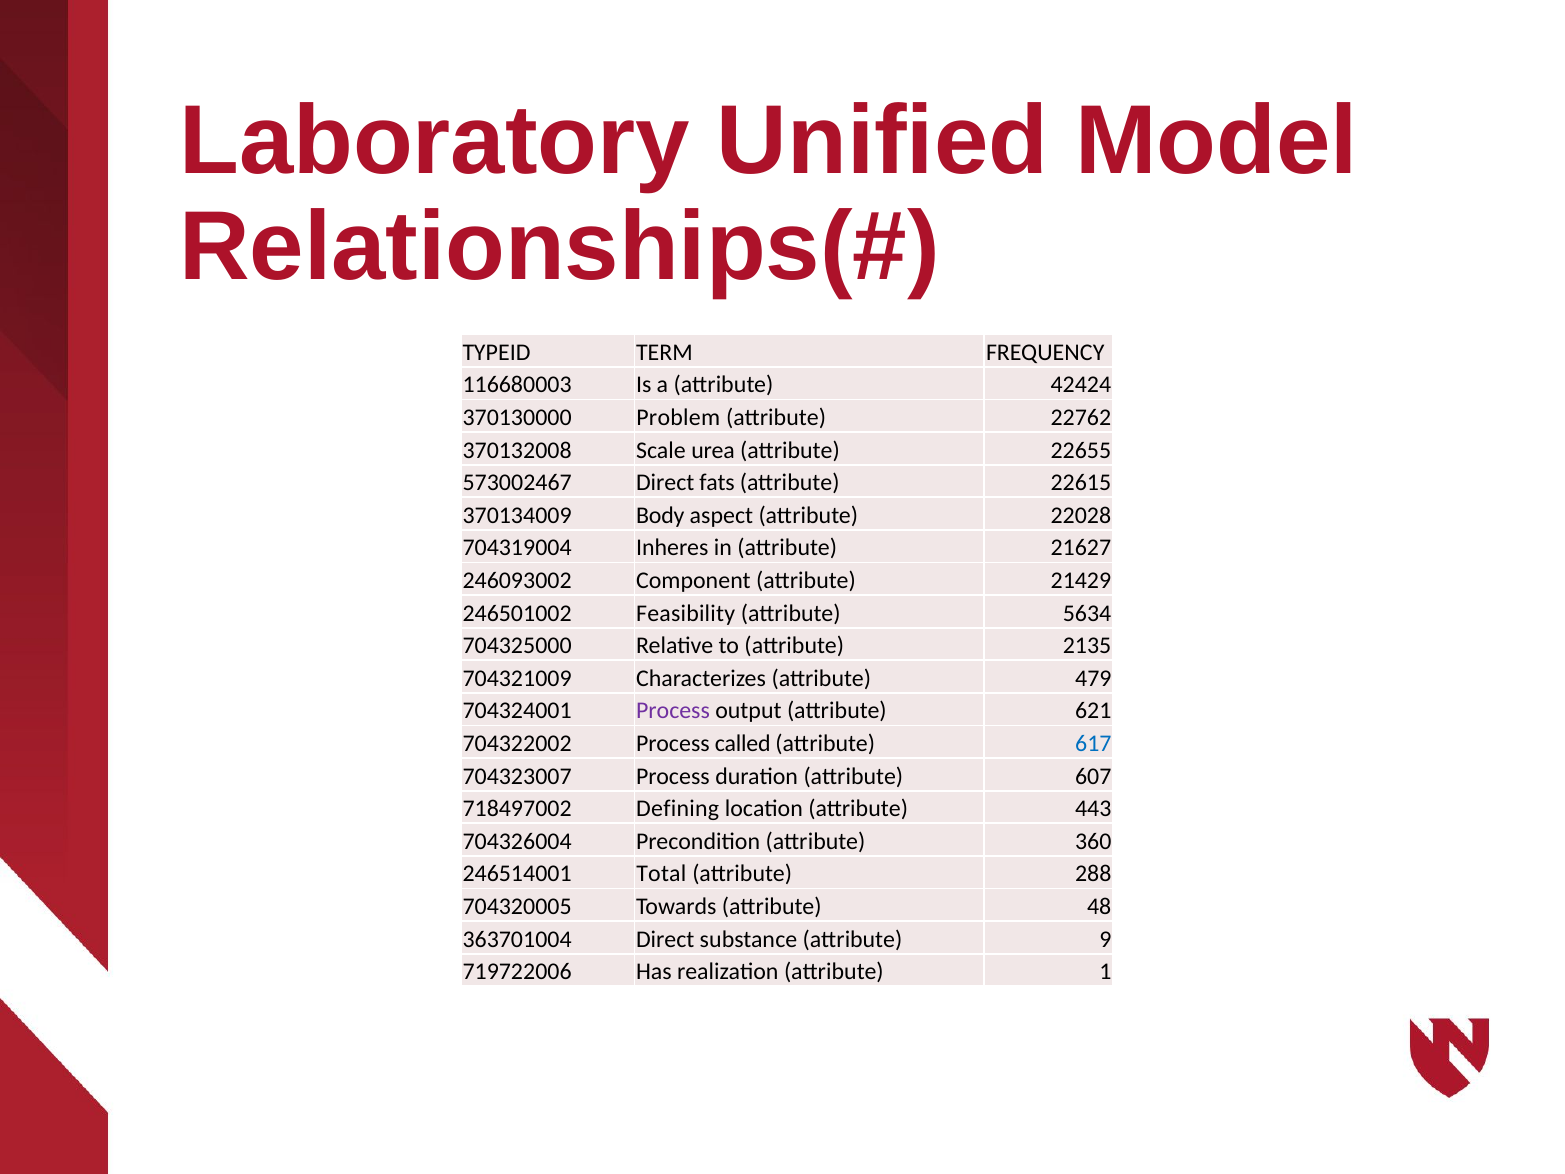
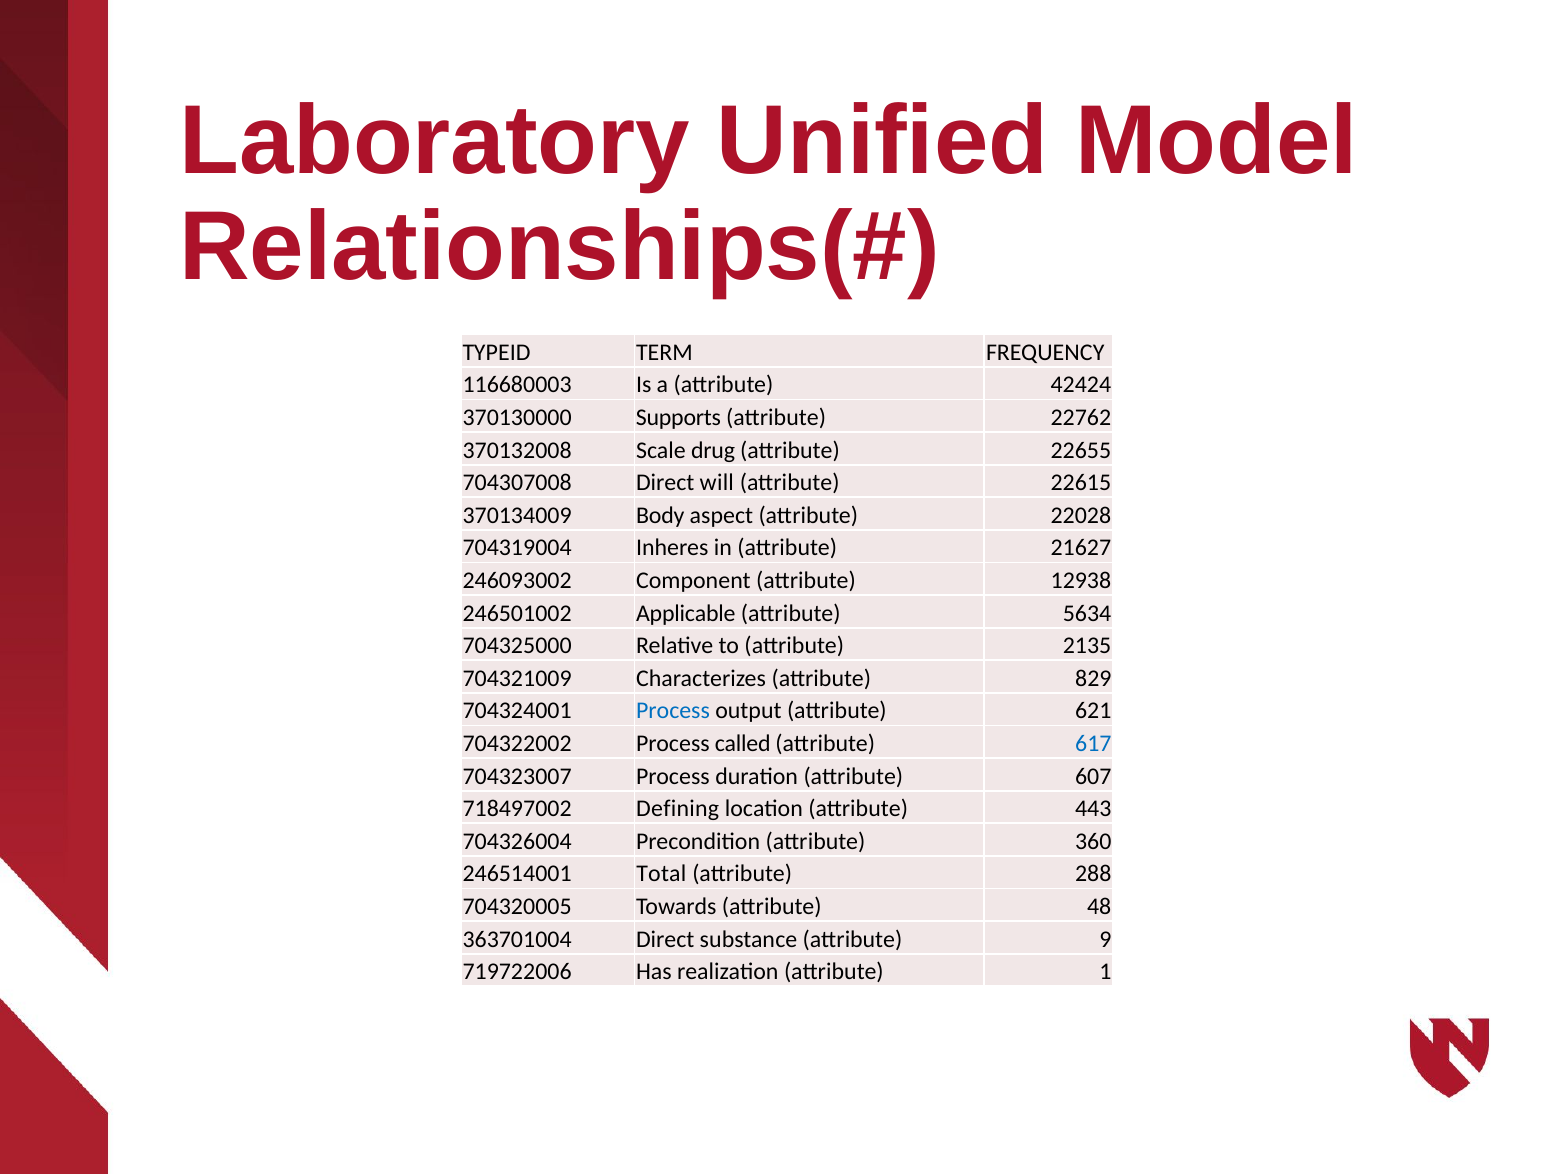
Problem: Problem -> Supports
urea: urea -> drug
573002467: 573002467 -> 704307008
fats: fats -> will
21429: 21429 -> 12938
Feasibility: Feasibility -> Applicable
479: 479 -> 829
Process at (673, 711) colour: purple -> blue
